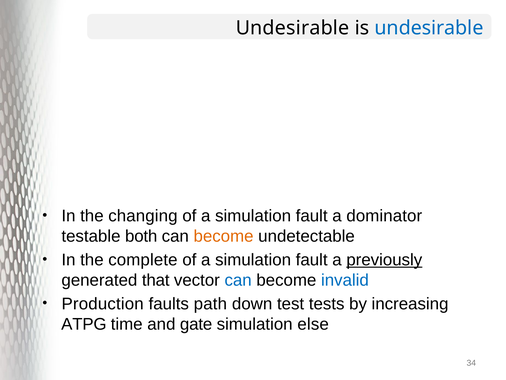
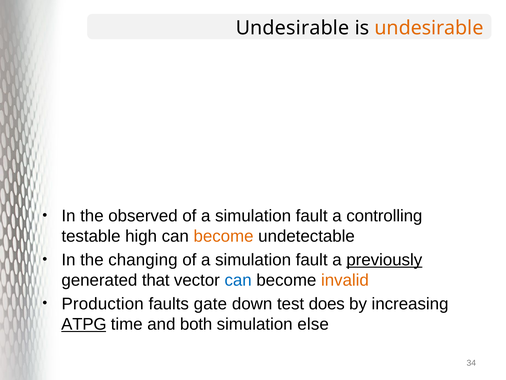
undesirable at (429, 28) colour: blue -> orange
changing: changing -> observed
dominator: dominator -> controlling
both: both -> high
complete: complete -> changing
invalid colour: blue -> orange
path: path -> gate
tests: tests -> does
ATPG underline: none -> present
gate: gate -> both
